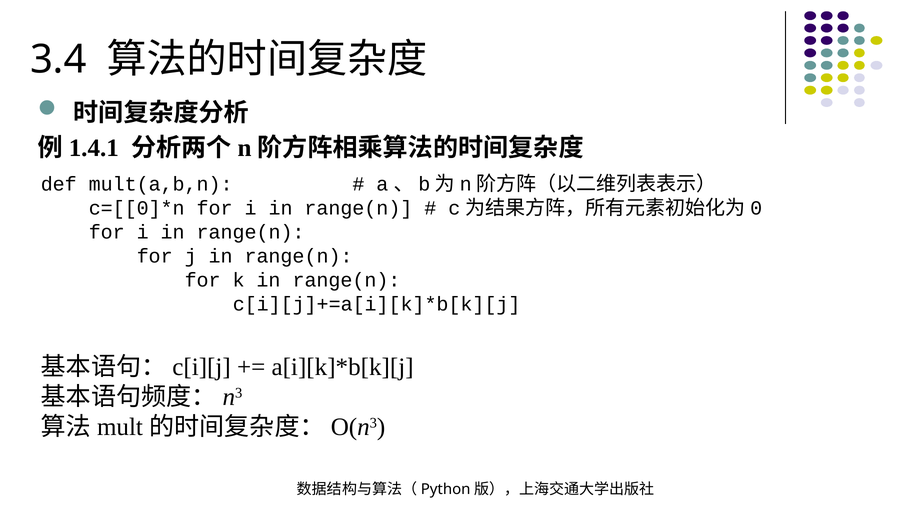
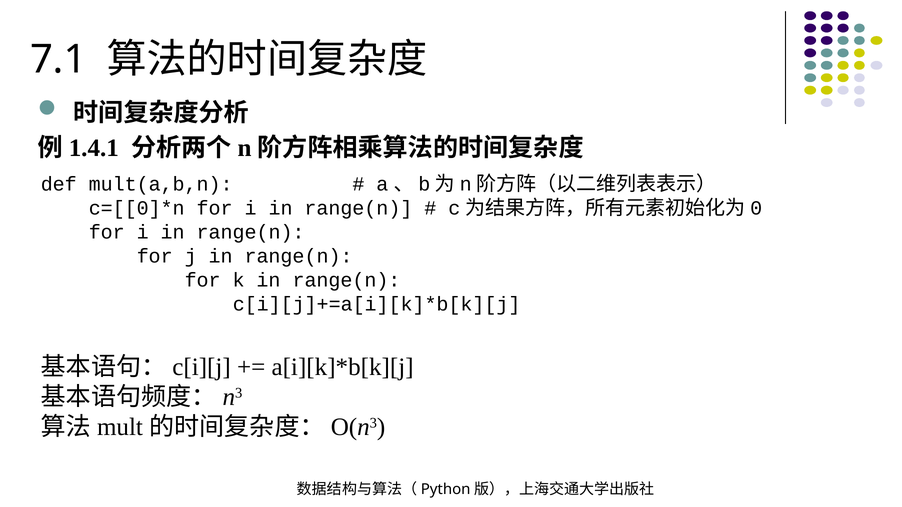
3.4: 3.4 -> 7.1
